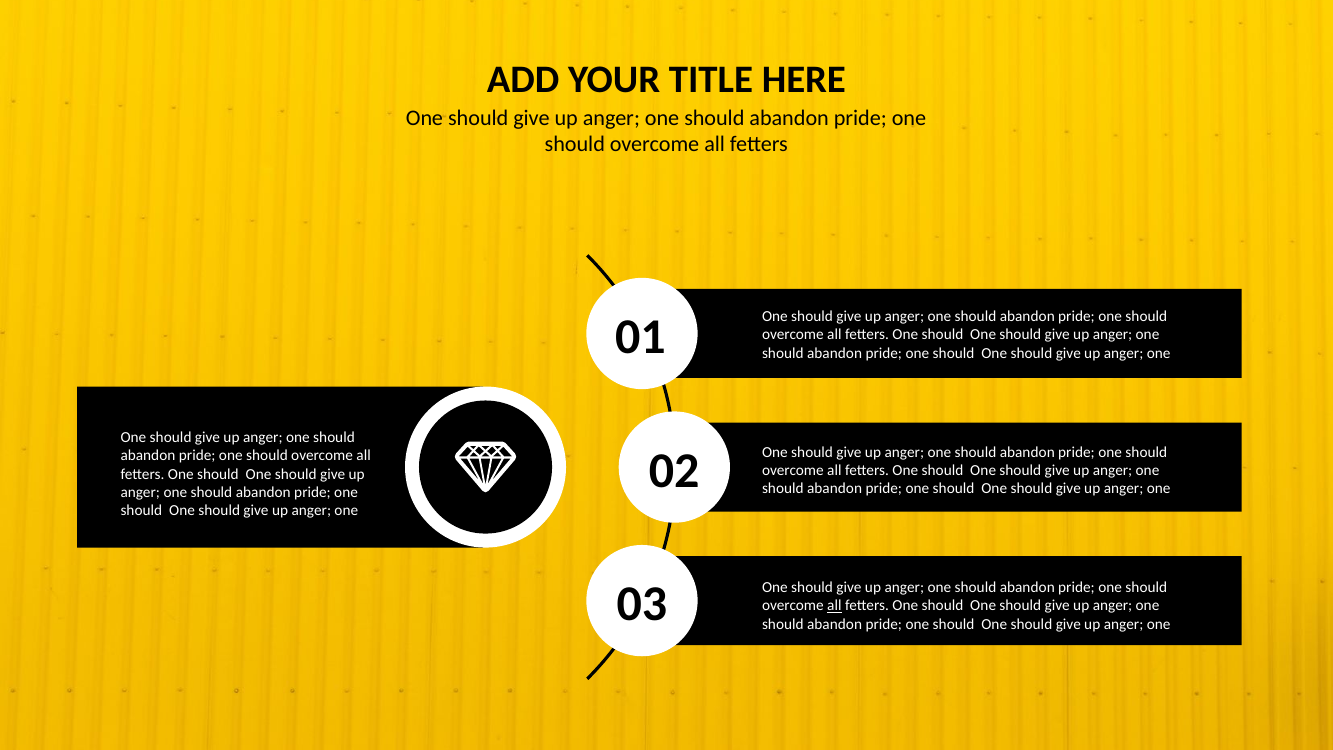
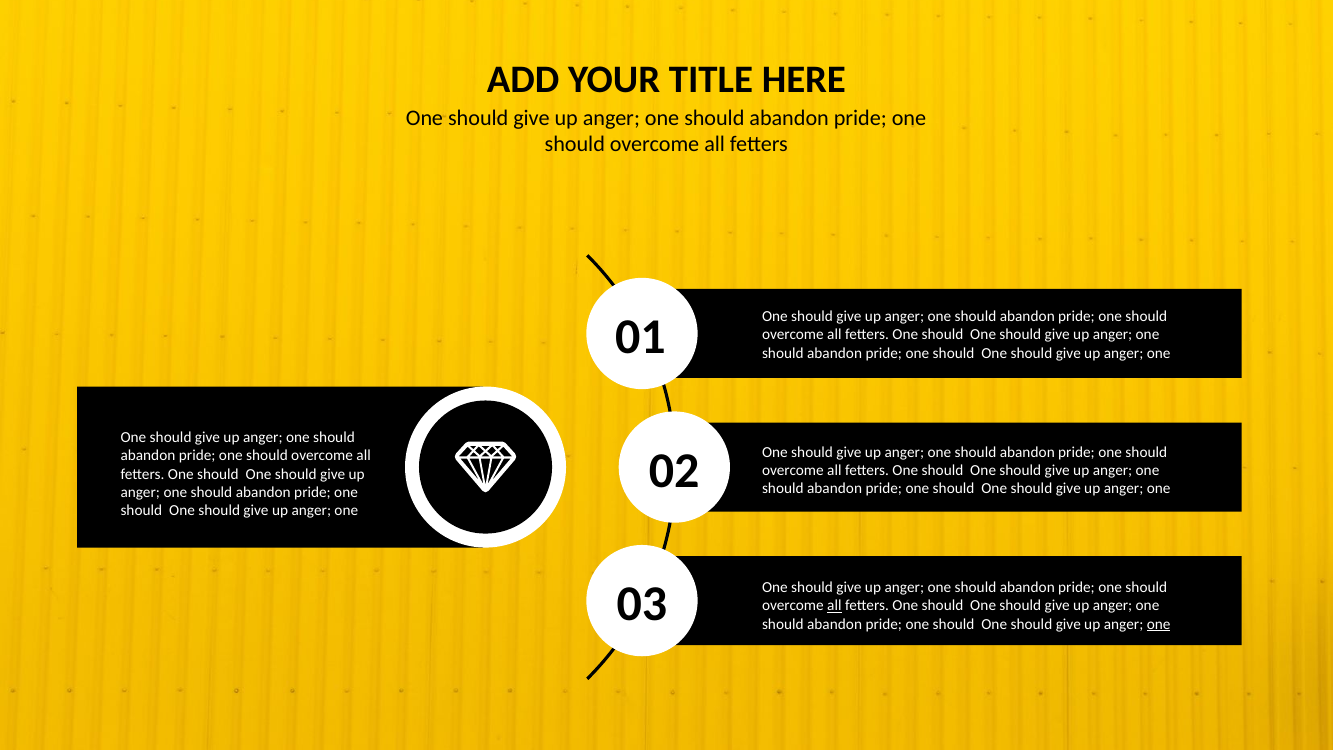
one at (1159, 624) underline: none -> present
